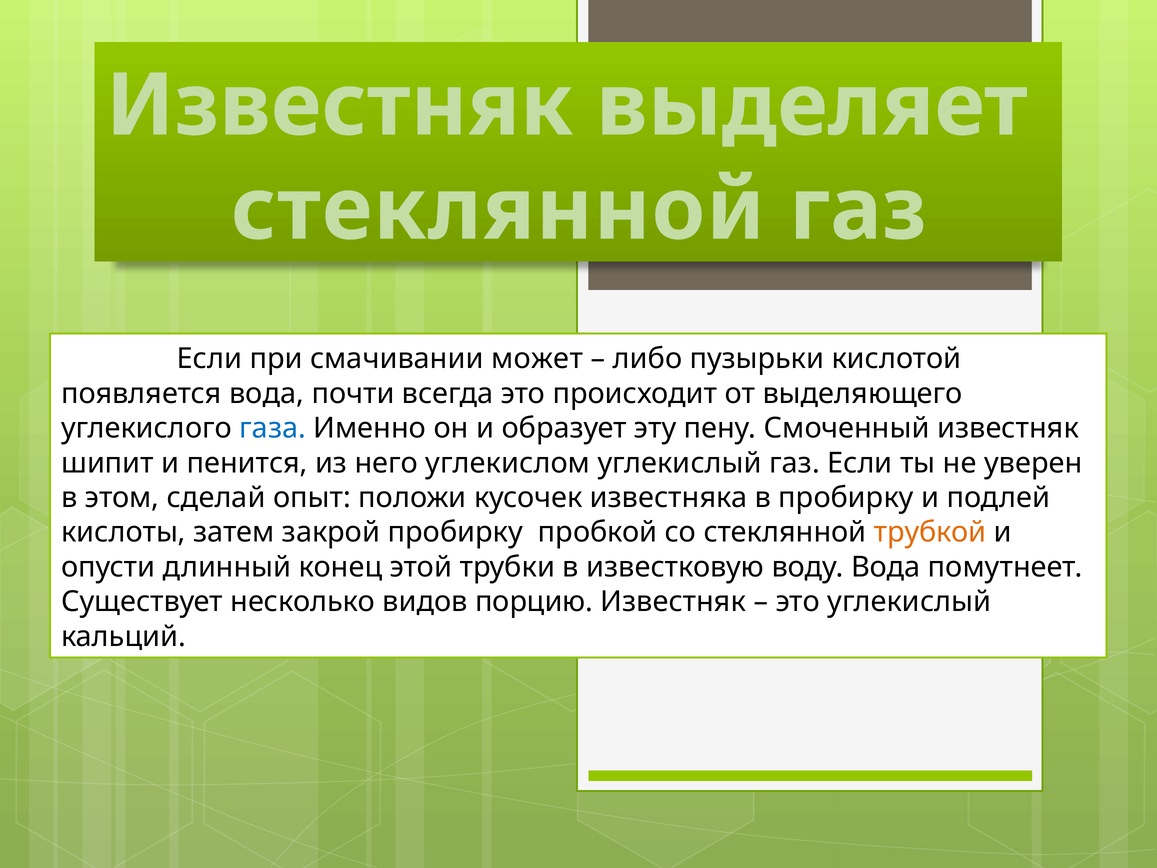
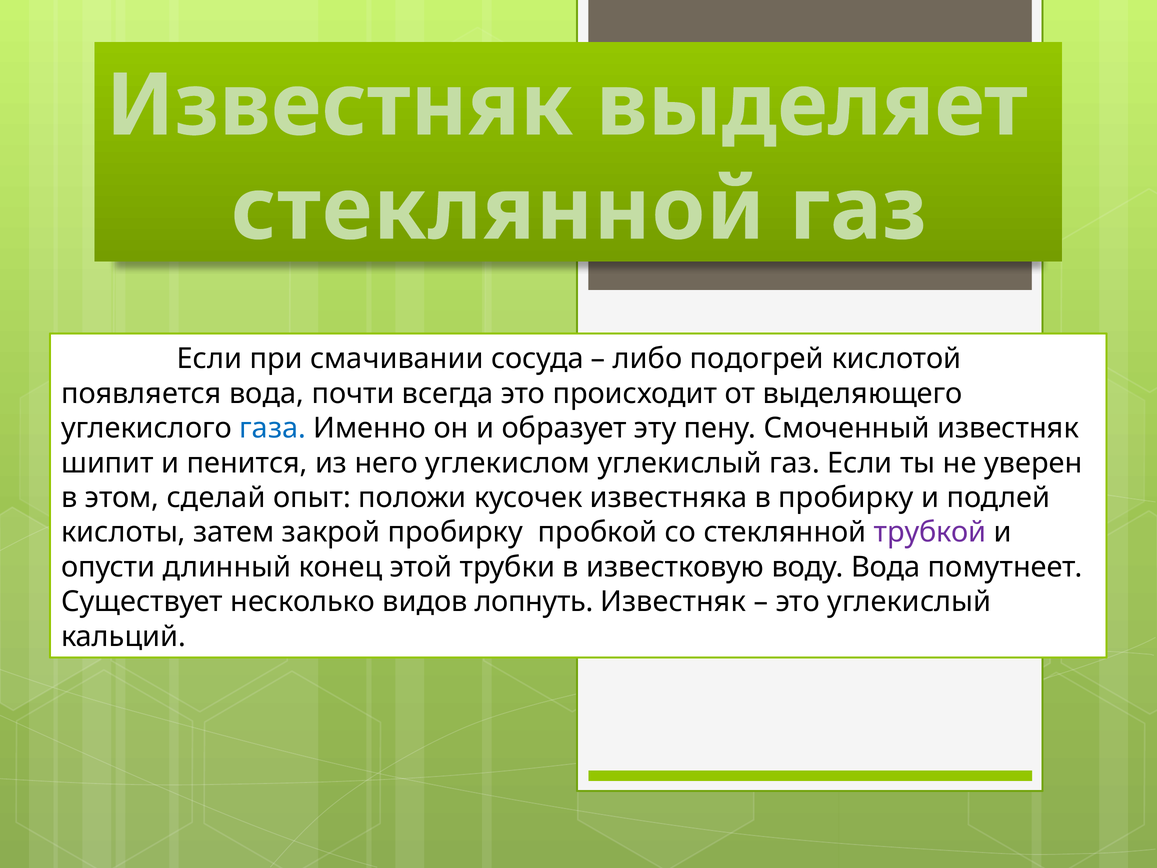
может: может -> сосуда
пузырьки: пузырьки -> подогрей
трубкой colour: orange -> purple
порцию: порцию -> лопнуть
